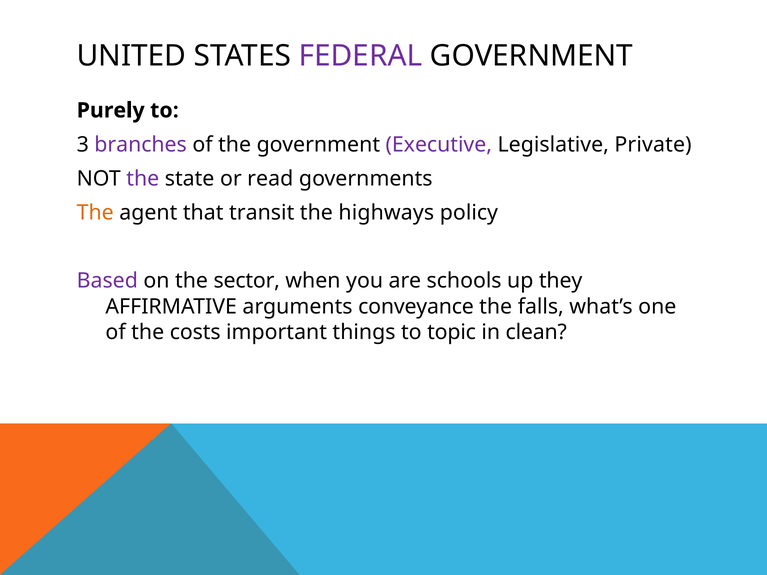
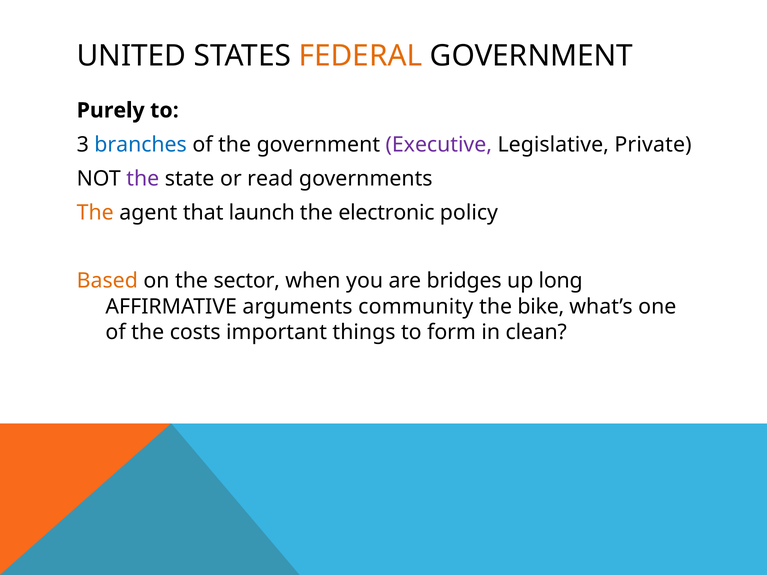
FEDERAL colour: purple -> orange
branches colour: purple -> blue
transit: transit -> launch
highways: highways -> electronic
Based colour: purple -> orange
schools: schools -> bridges
they: they -> long
conveyance: conveyance -> community
falls: falls -> bike
topic: topic -> form
